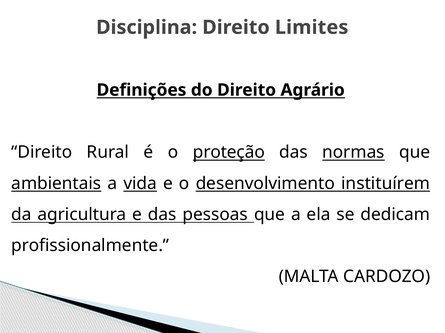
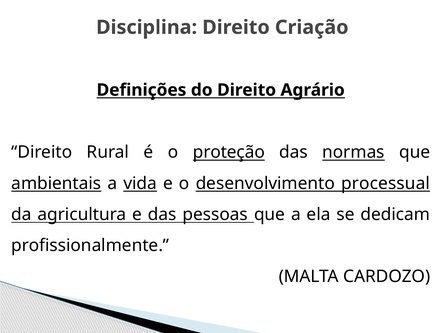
Limites: Limites -> Criação
instituírem: instituírem -> processual
